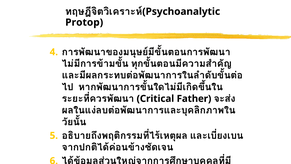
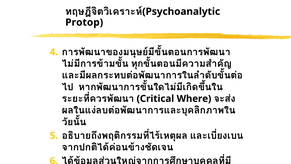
Father: Father -> Where
